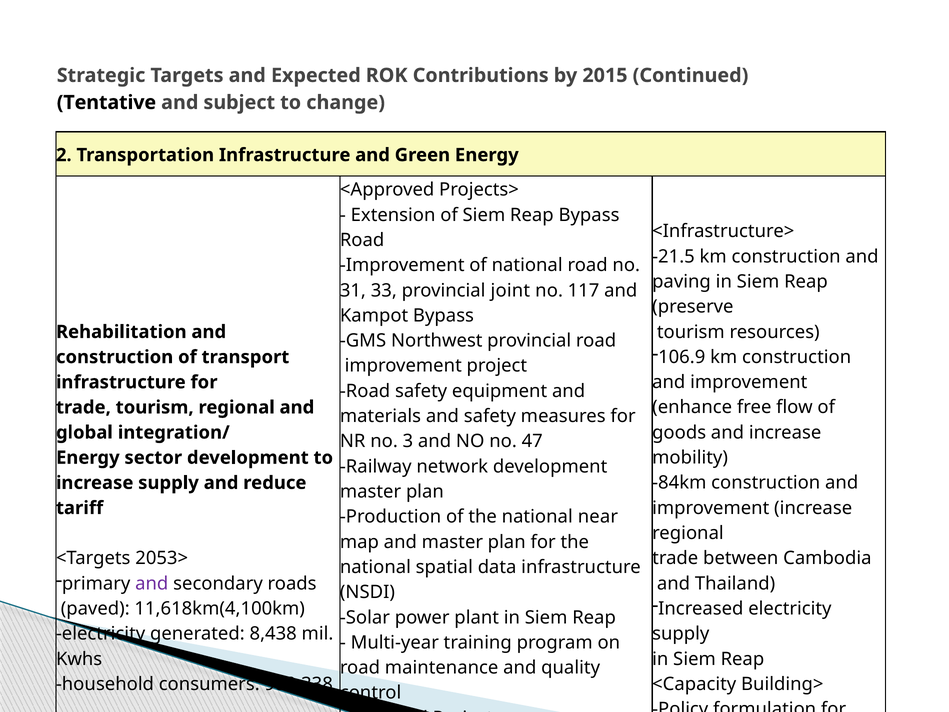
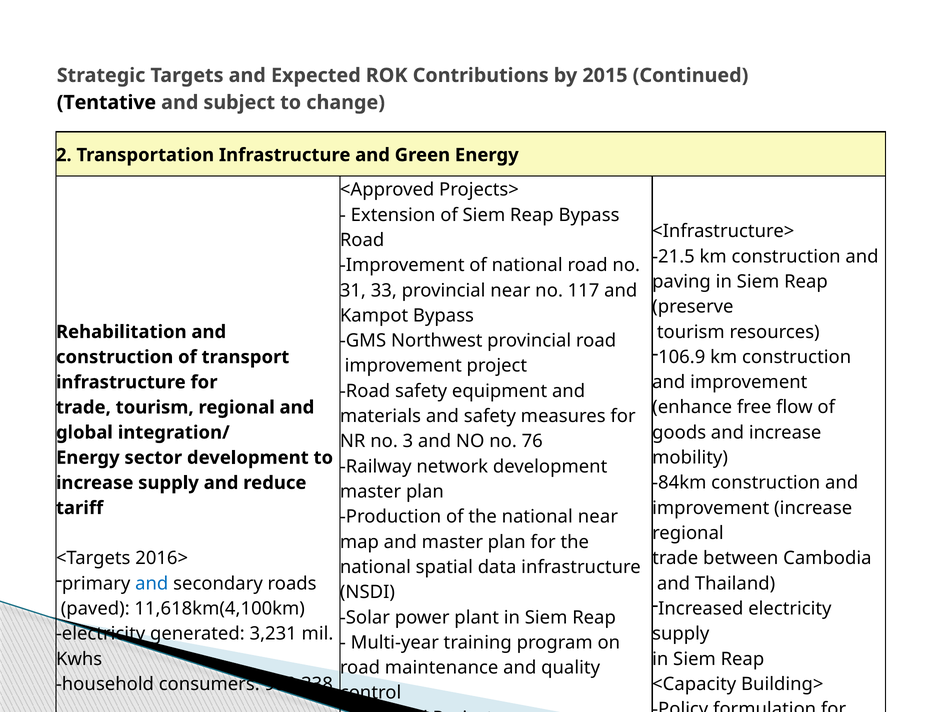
provincial joint: joint -> near
47: 47 -> 76
2053>: 2053> -> 2016>
and at (152, 583) colour: purple -> blue
8,438: 8,438 -> 3,231
